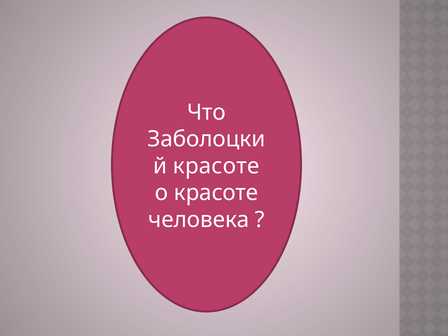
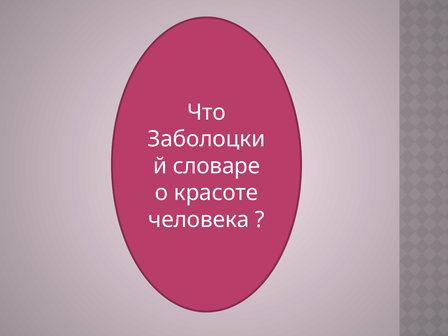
красоте at (216, 166): красоте -> словаре
